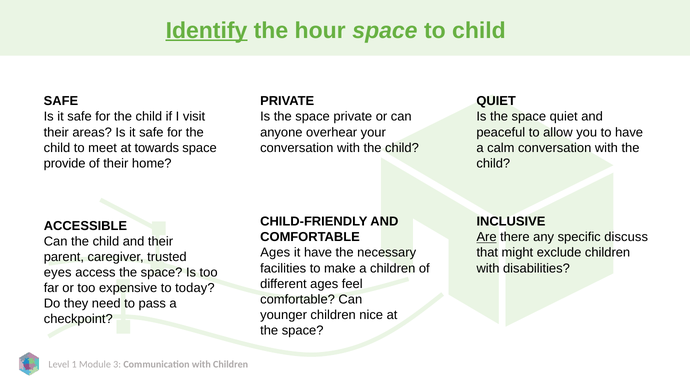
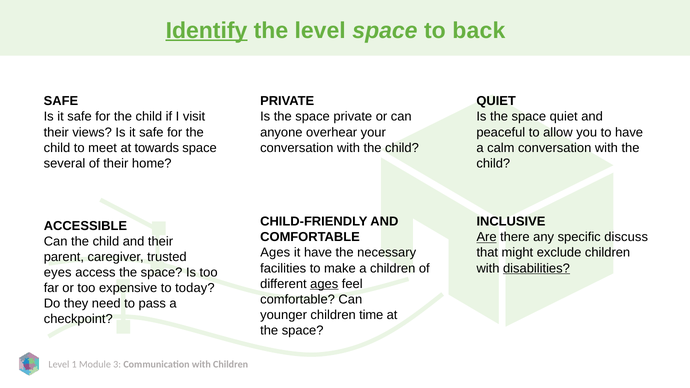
the hour: hour -> level
to child: child -> back
areas: areas -> views
provide: provide -> several
disabilities underline: none -> present
ages at (324, 284) underline: none -> present
nice: nice -> time
